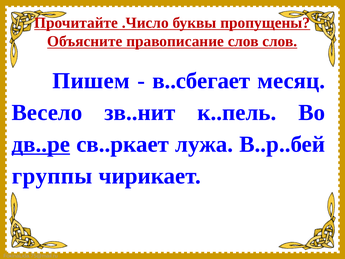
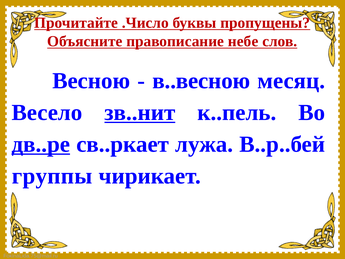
правописание слов: слов -> небе
Пишем: Пишем -> Весною
в..сбегает: в..сбегает -> в..весною
зв..нит underline: none -> present
